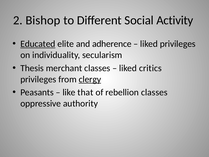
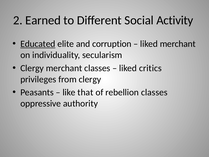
Bishop: Bishop -> Earned
adherence: adherence -> corruption
liked privileges: privileges -> merchant
Thesis at (32, 68): Thesis -> Clergy
clergy at (90, 79) underline: present -> none
